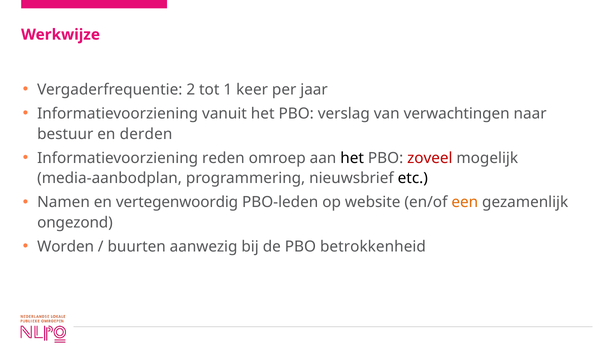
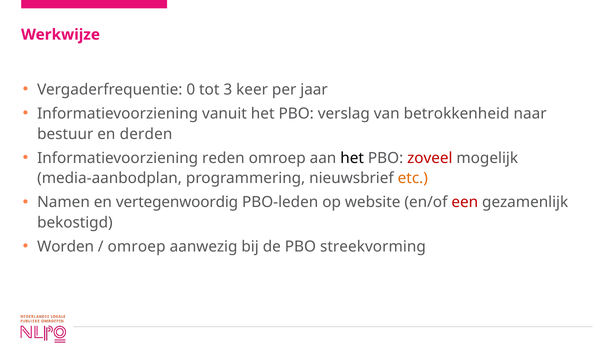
2: 2 -> 0
1: 1 -> 3
verwachtingen: verwachtingen -> betrokkenheid
etc colour: black -> orange
een colour: orange -> red
ongezond: ongezond -> bekostigd
buurten at (137, 246): buurten -> omroep
betrokkenheid: betrokkenheid -> streekvorming
